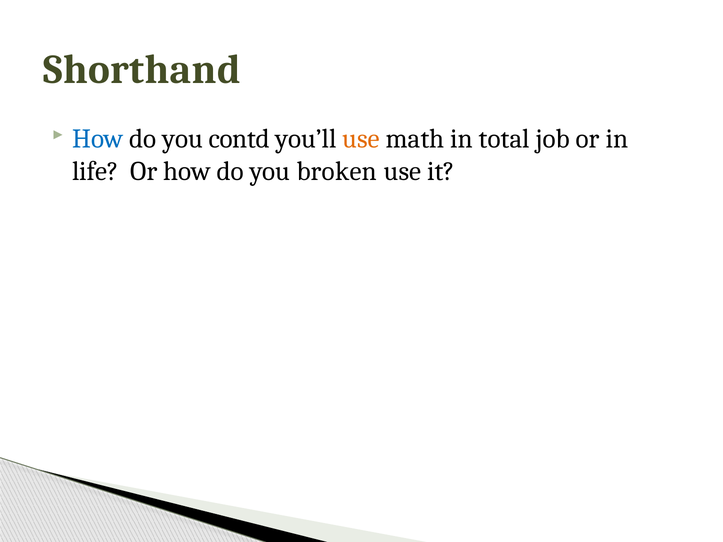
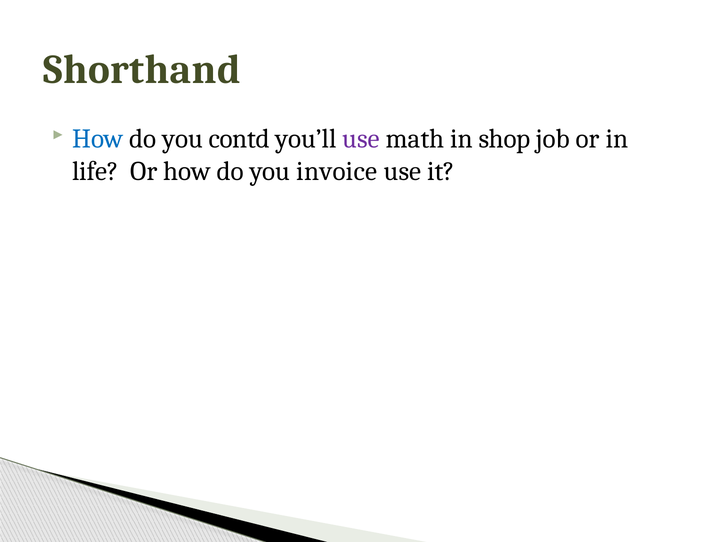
use at (361, 139) colour: orange -> purple
total: total -> shop
broken: broken -> invoice
